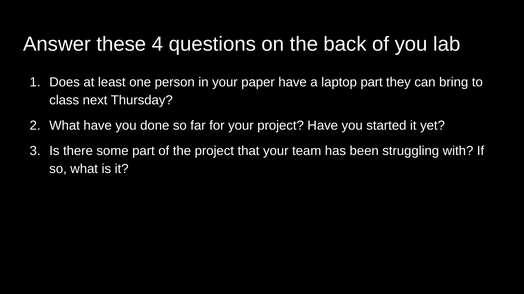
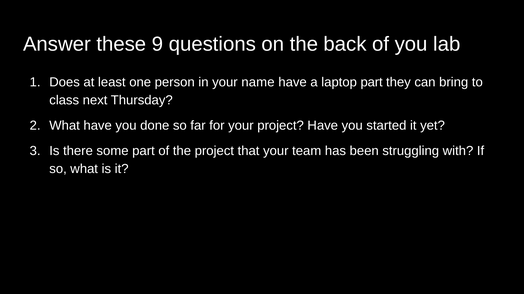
4: 4 -> 9
paper: paper -> name
